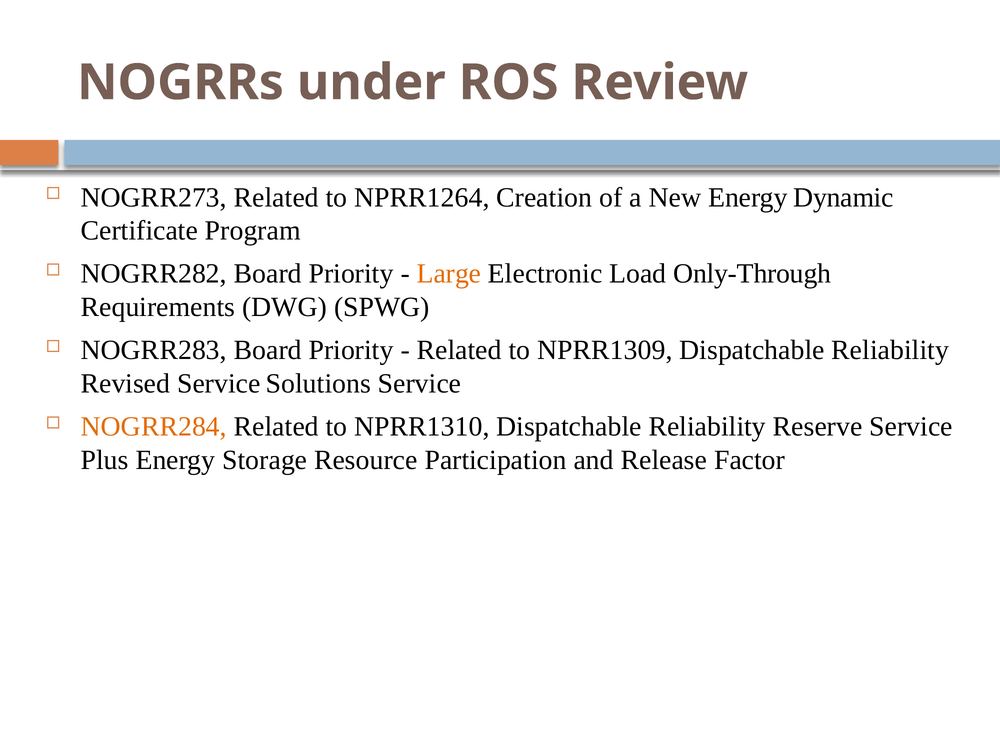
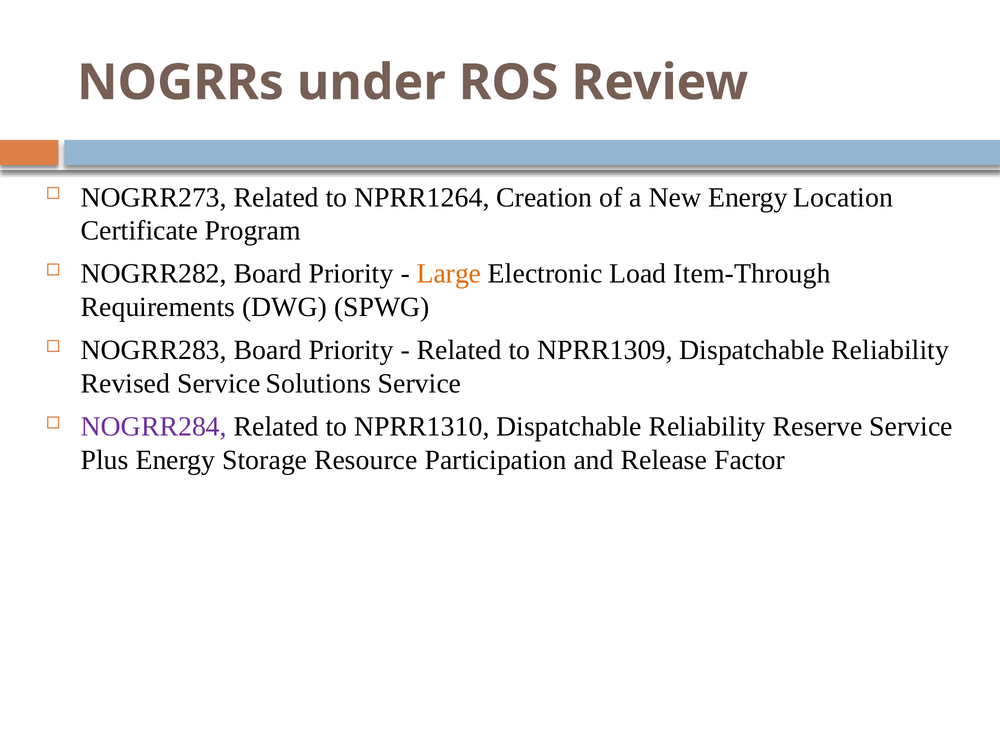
Dynamic: Dynamic -> Location
Only-Through: Only-Through -> Item-Through
NOGRR284 colour: orange -> purple
